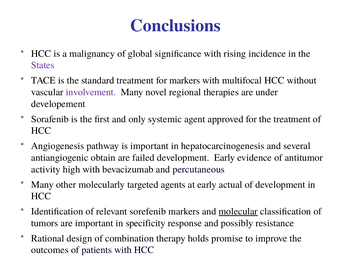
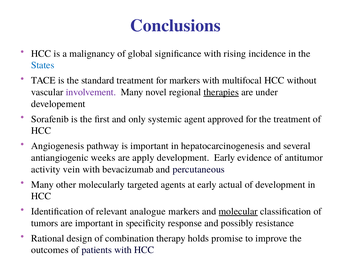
States colour: purple -> blue
therapies underline: none -> present
obtain: obtain -> weeks
failed: failed -> apply
high: high -> vein
sorefenib: sorefenib -> analogue
